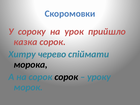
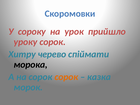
казка: казка -> уроку
сорок at (66, 77) colour: black -> orange
уроку: уроку -> казка
